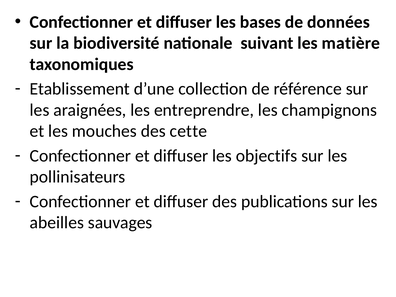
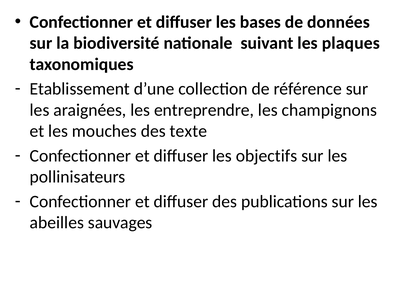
matière: matière -> plaques
cette: cette -> texte
